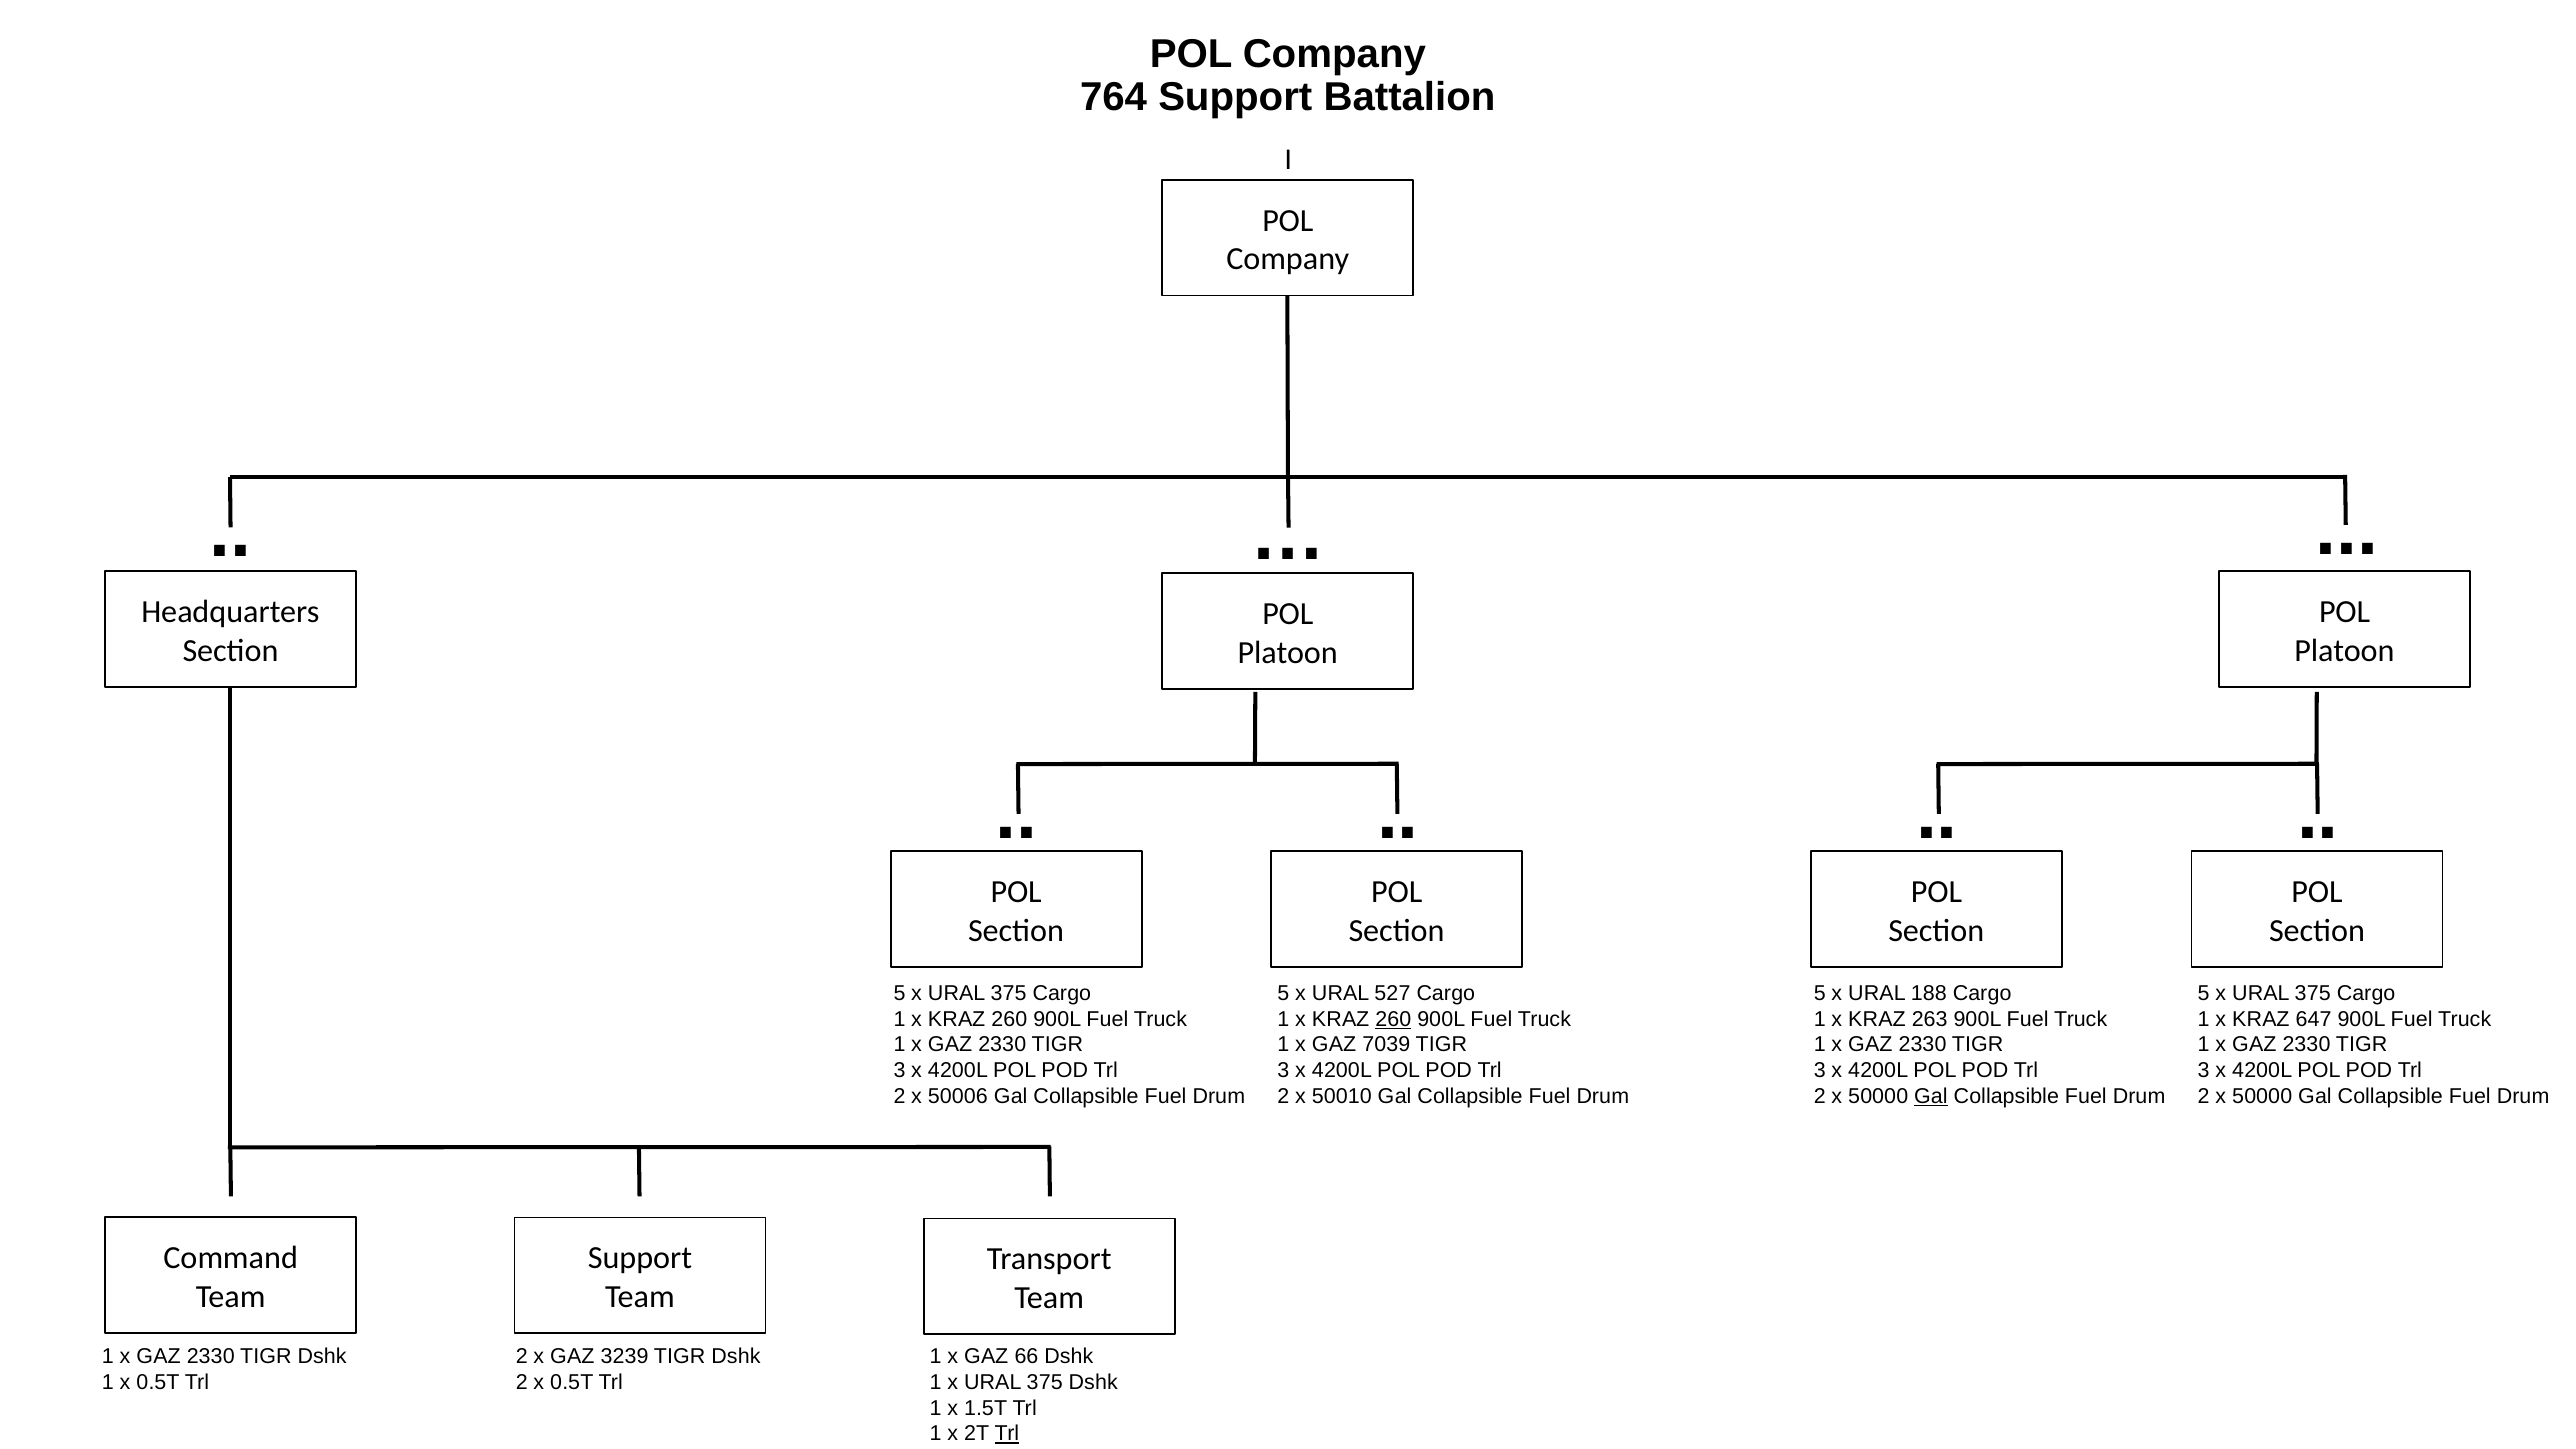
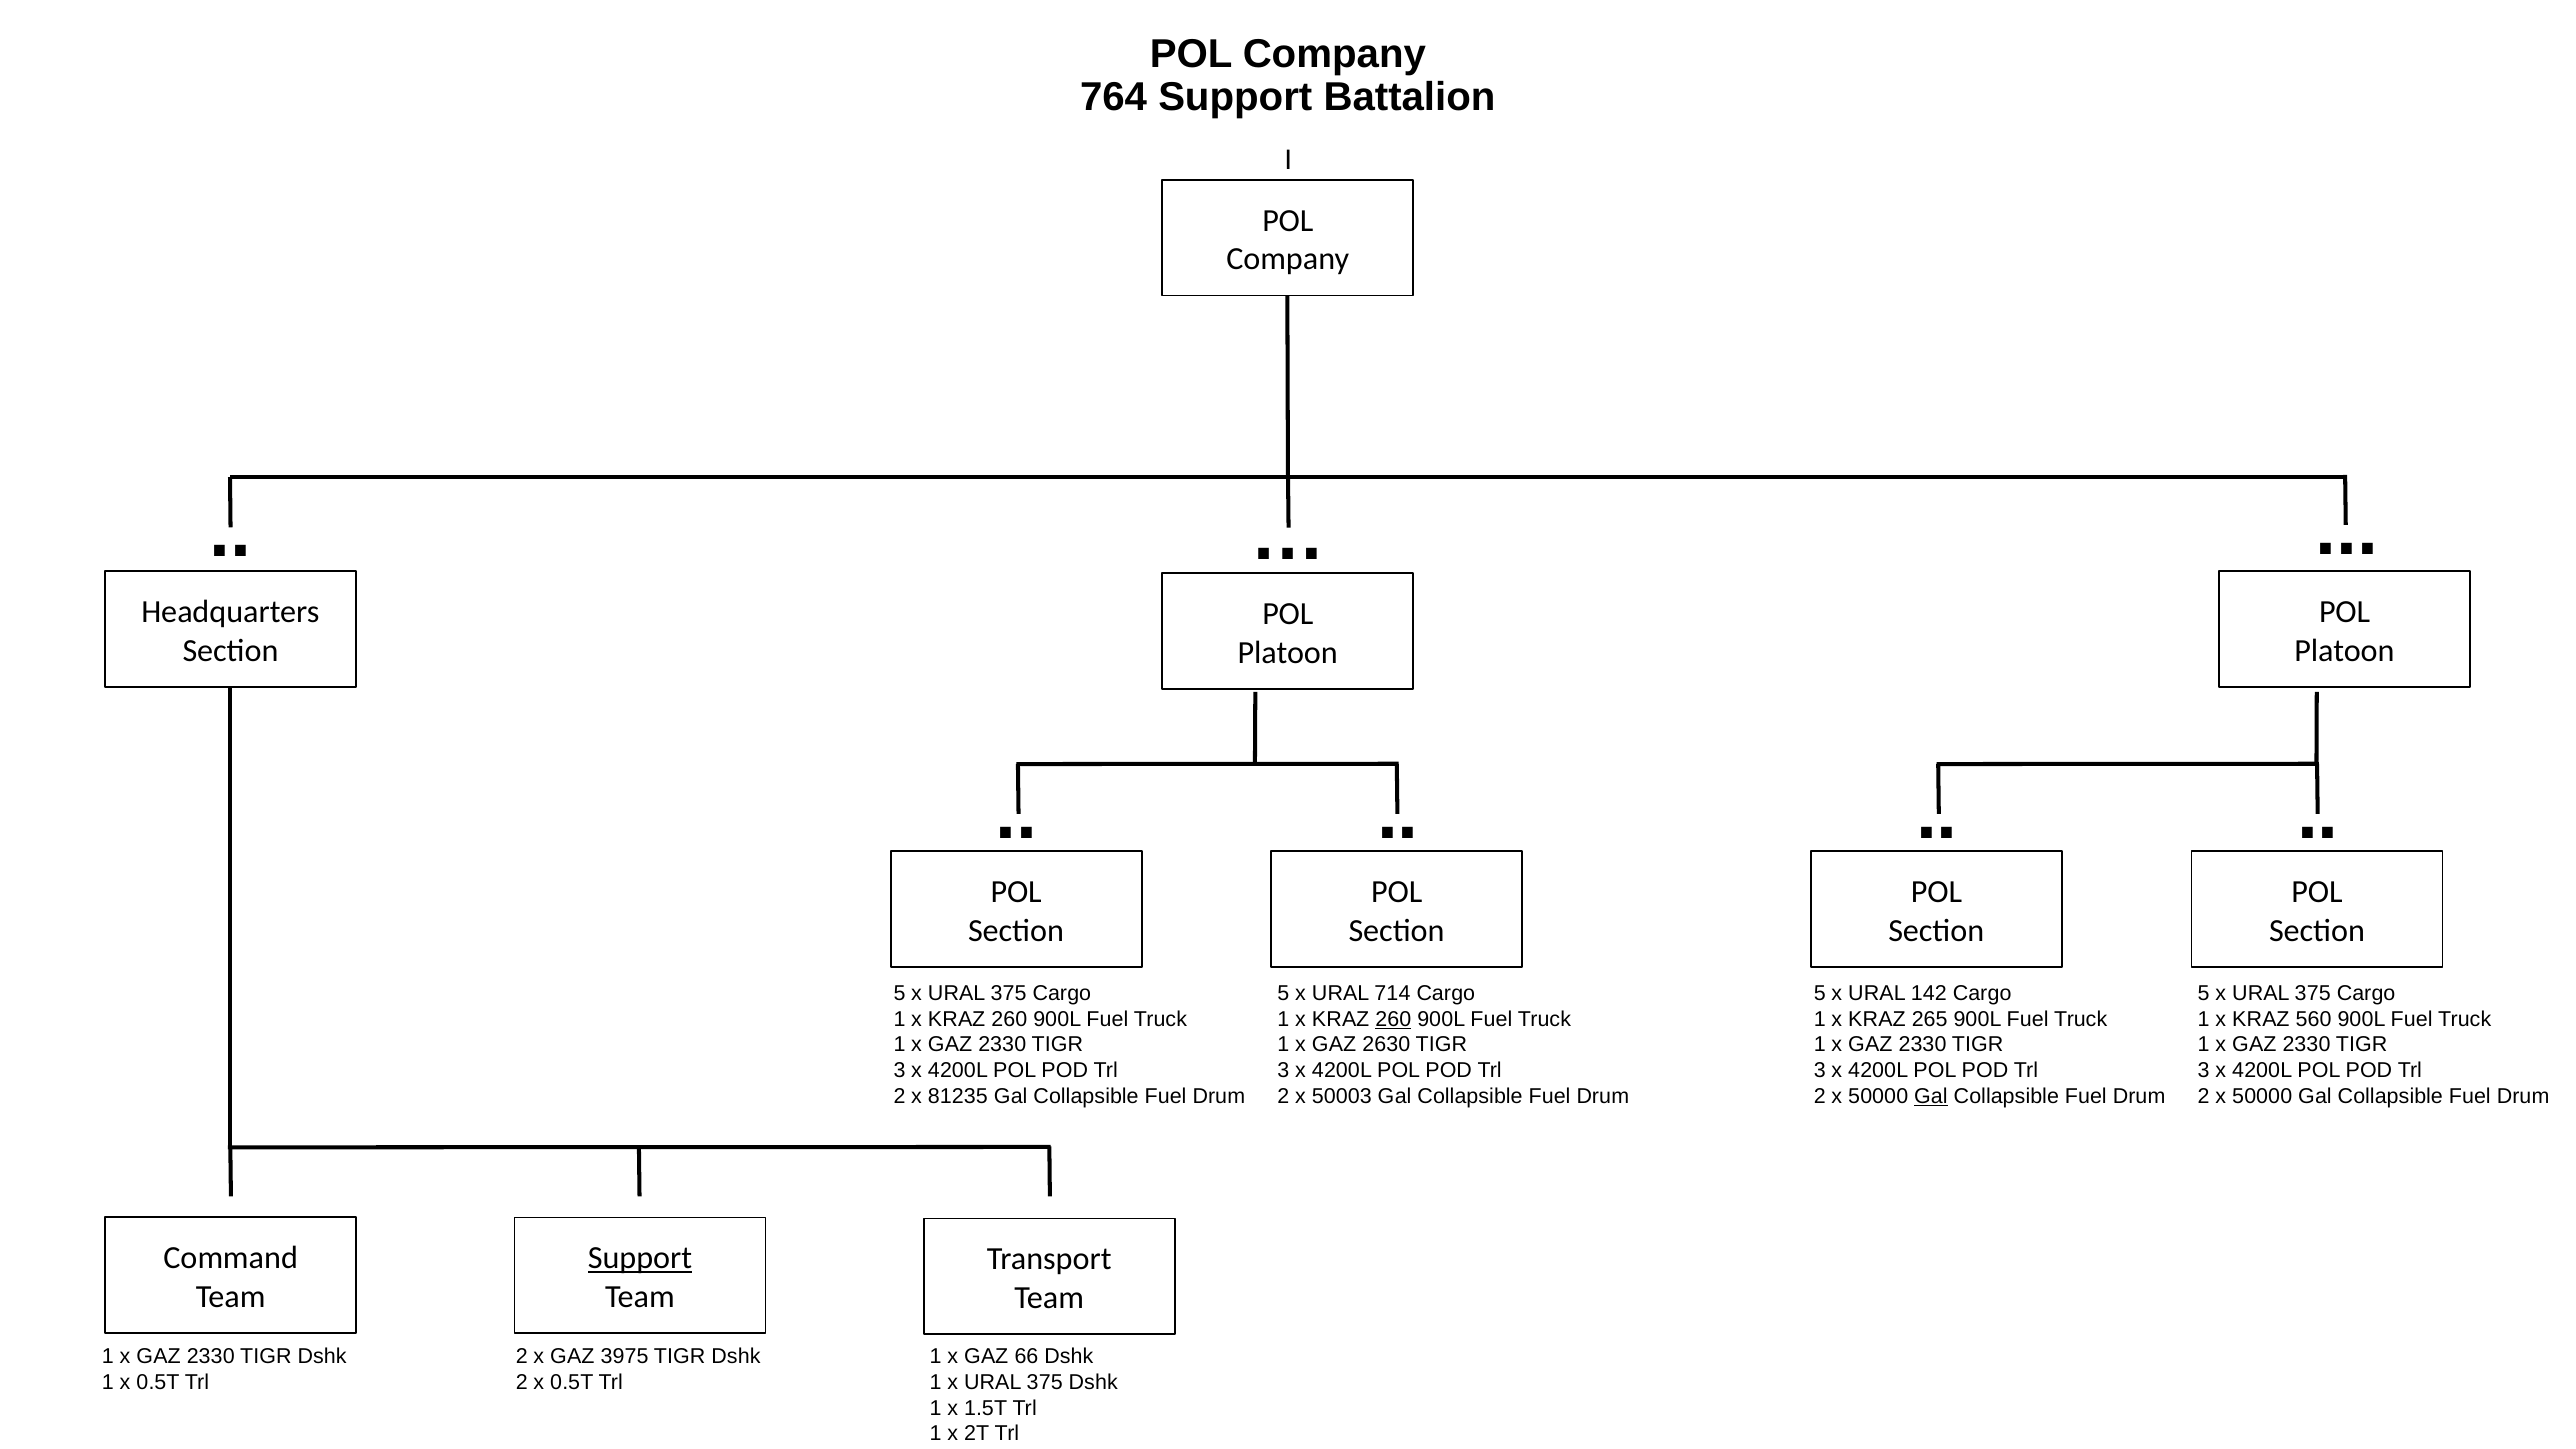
527: 527 -> 714
188: 188 -> 142
263: 263 -> 265
647: 647 -> 560
7039: 7039 -> 2630
50006: 50006 -> 81235
50010: 50010 -> 50003
Support at (640, 1258) underline: none -> present
3239: 3239 -> 3975
Trl at (1007, 1434) underline: present -> none
